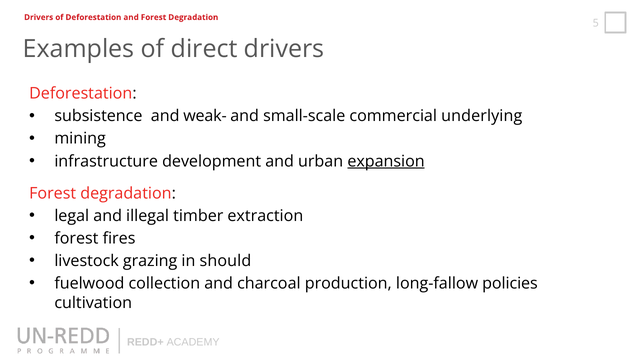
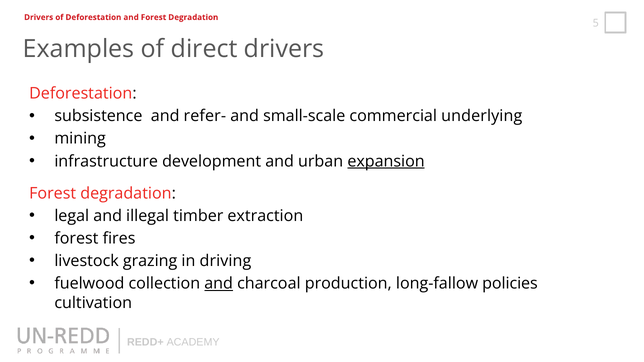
weak-: weak- -> refer-
should: should -> driving
and at (219, 284) underline: none -> present
